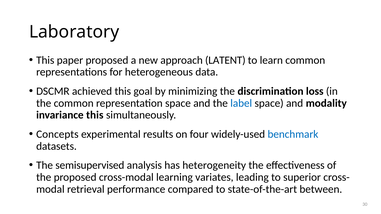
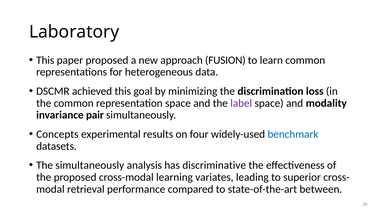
LATENT: LATENT -> FUSION
label colour: blue -> purple
invariance this: this -> pair
The semisupervised: semisupervised -> simultaneously
heterogeneity: heterogeneity -> discriminative
